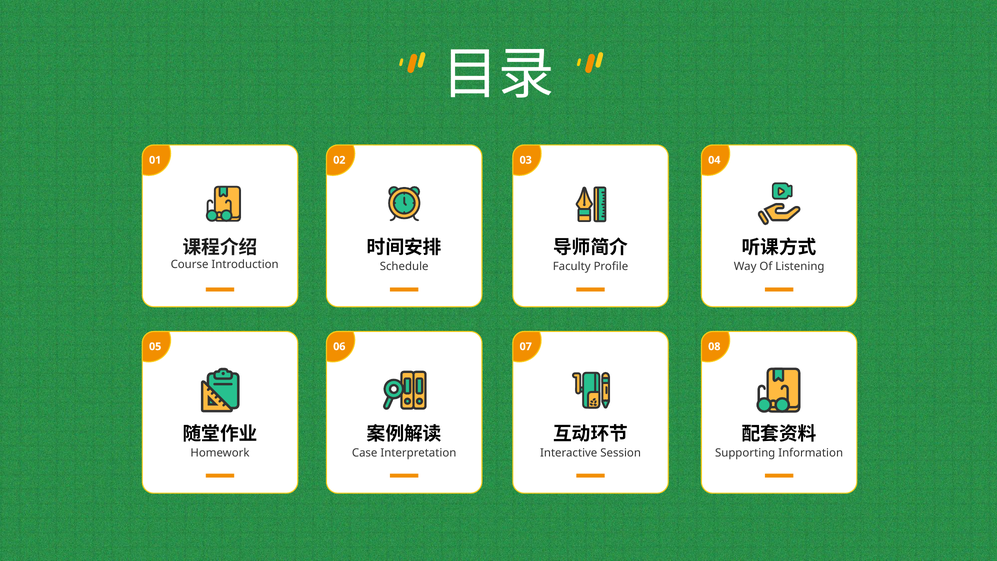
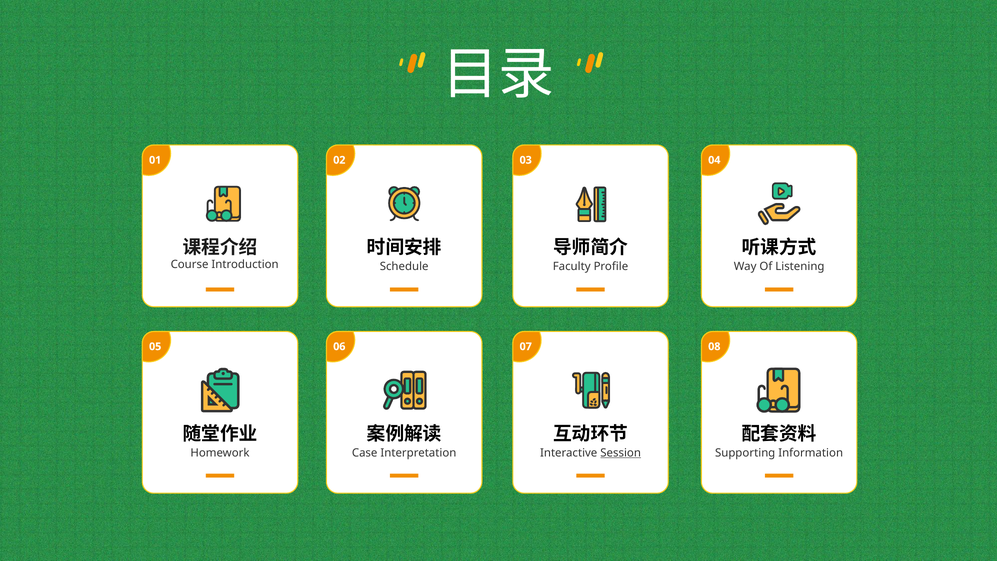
Session underline: none -> present
